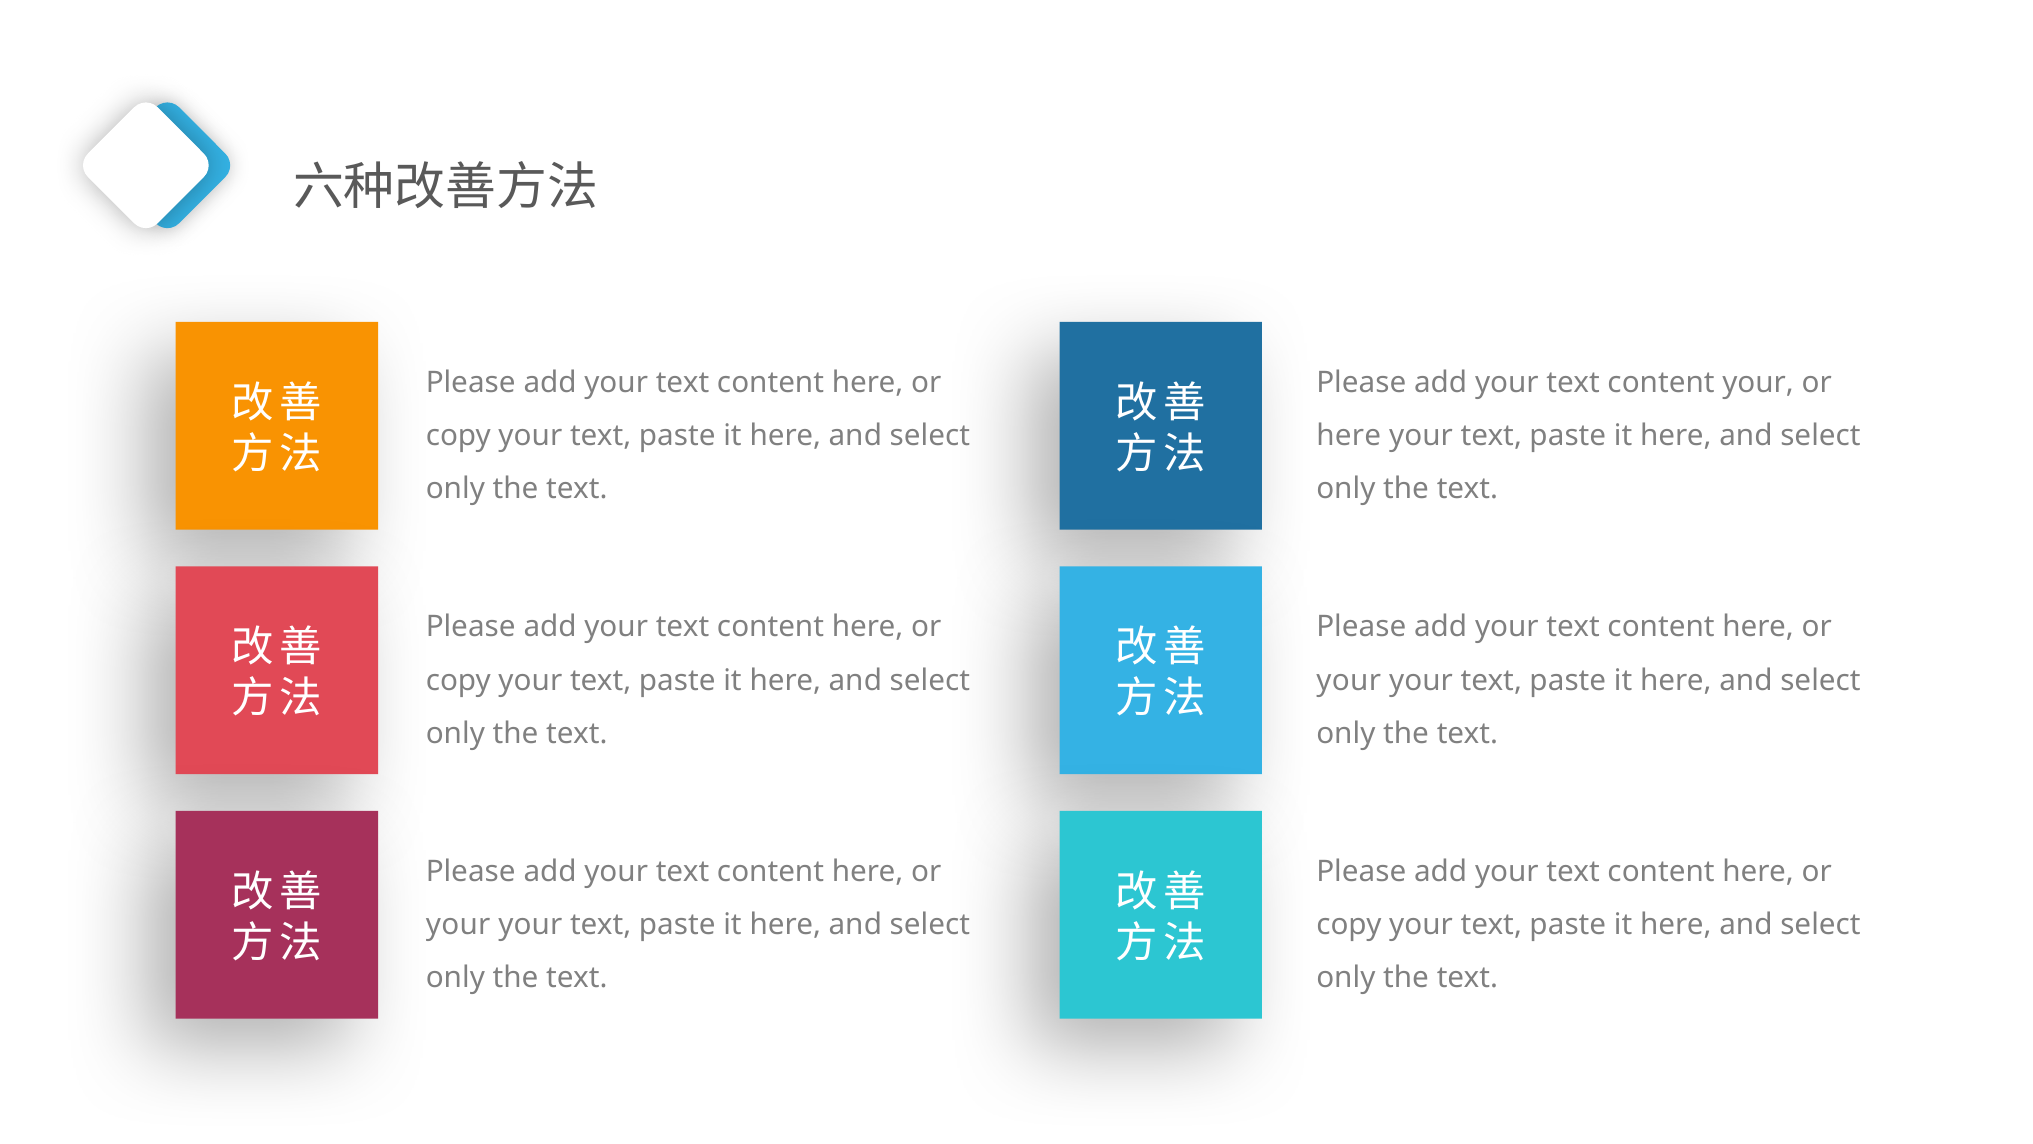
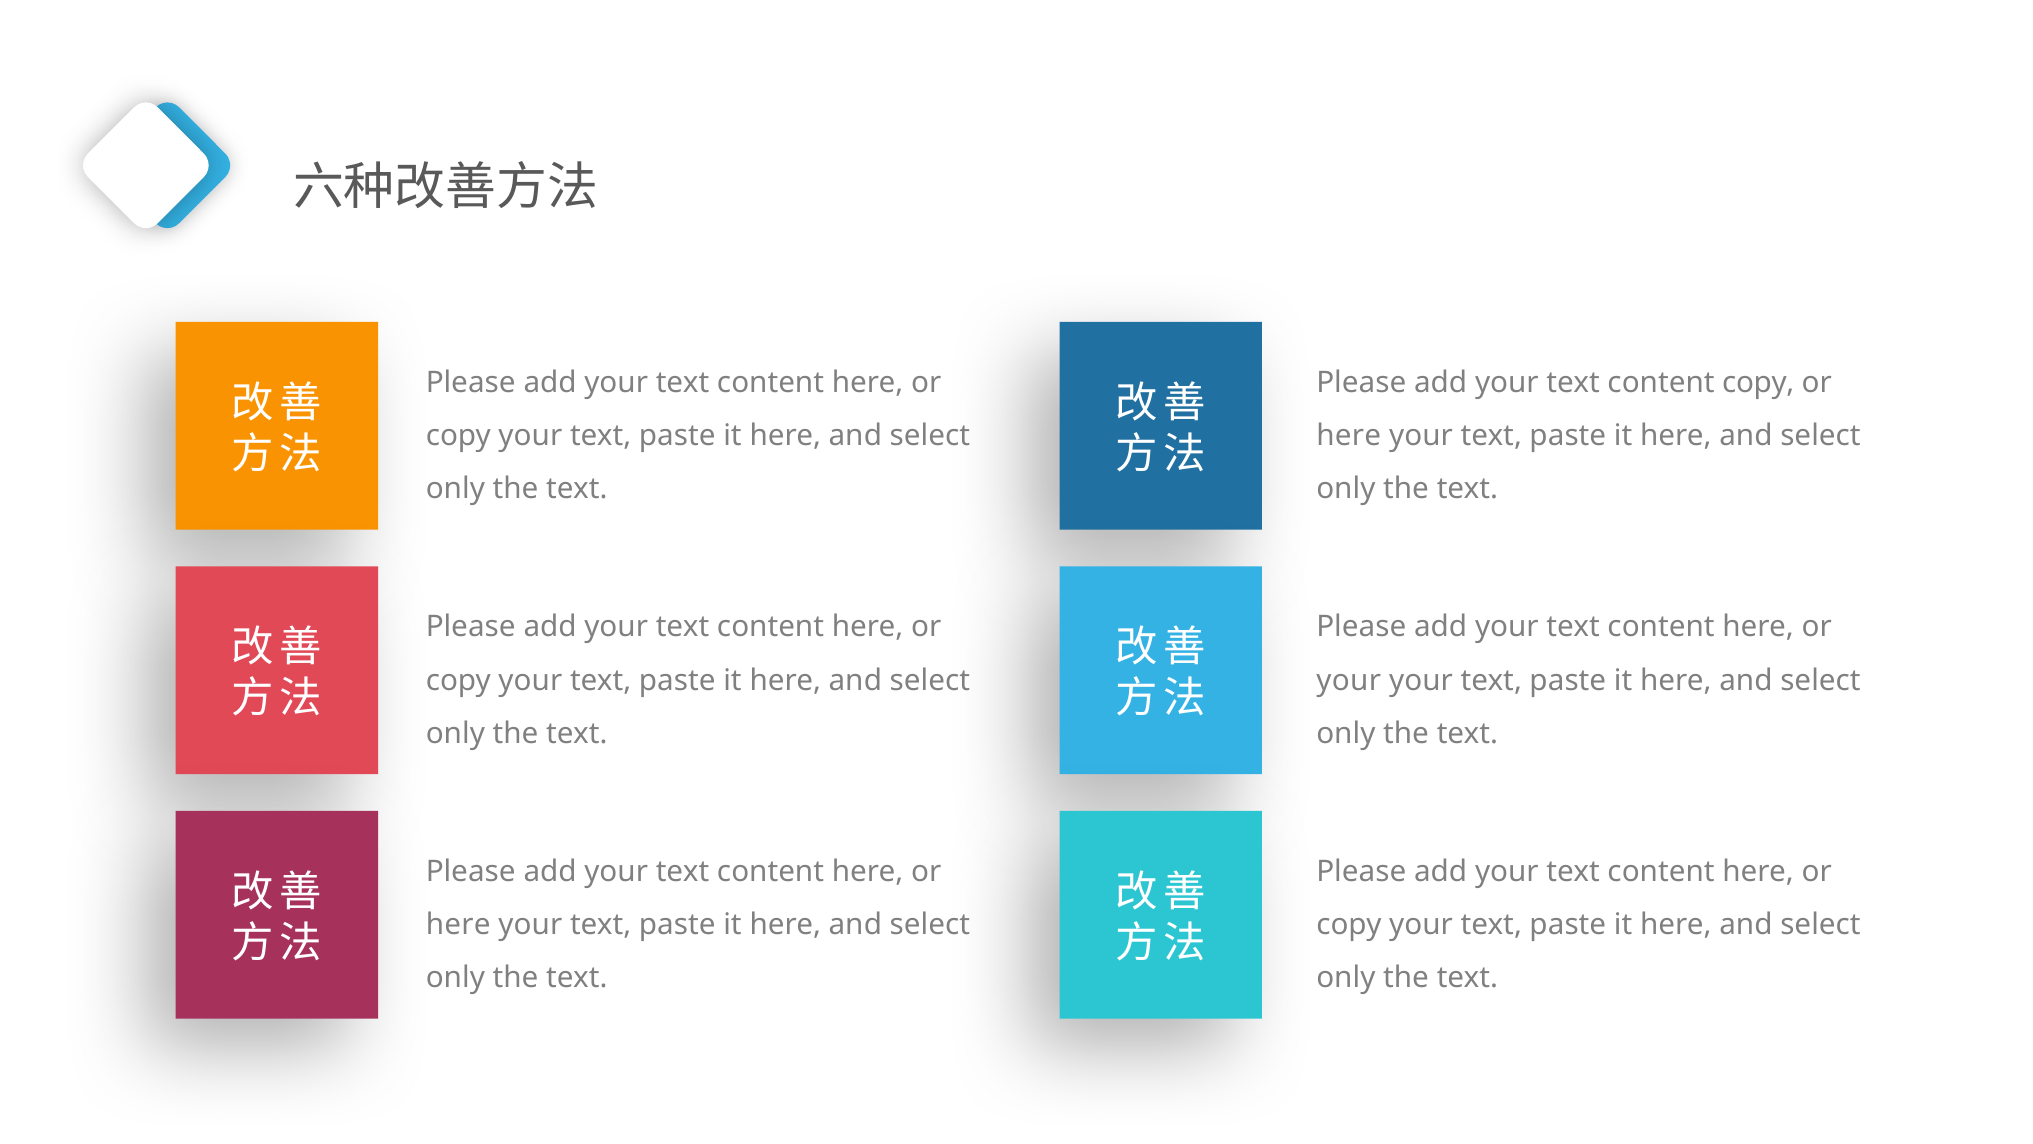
content your: your -> copy
your at (458, 924): your -> here
